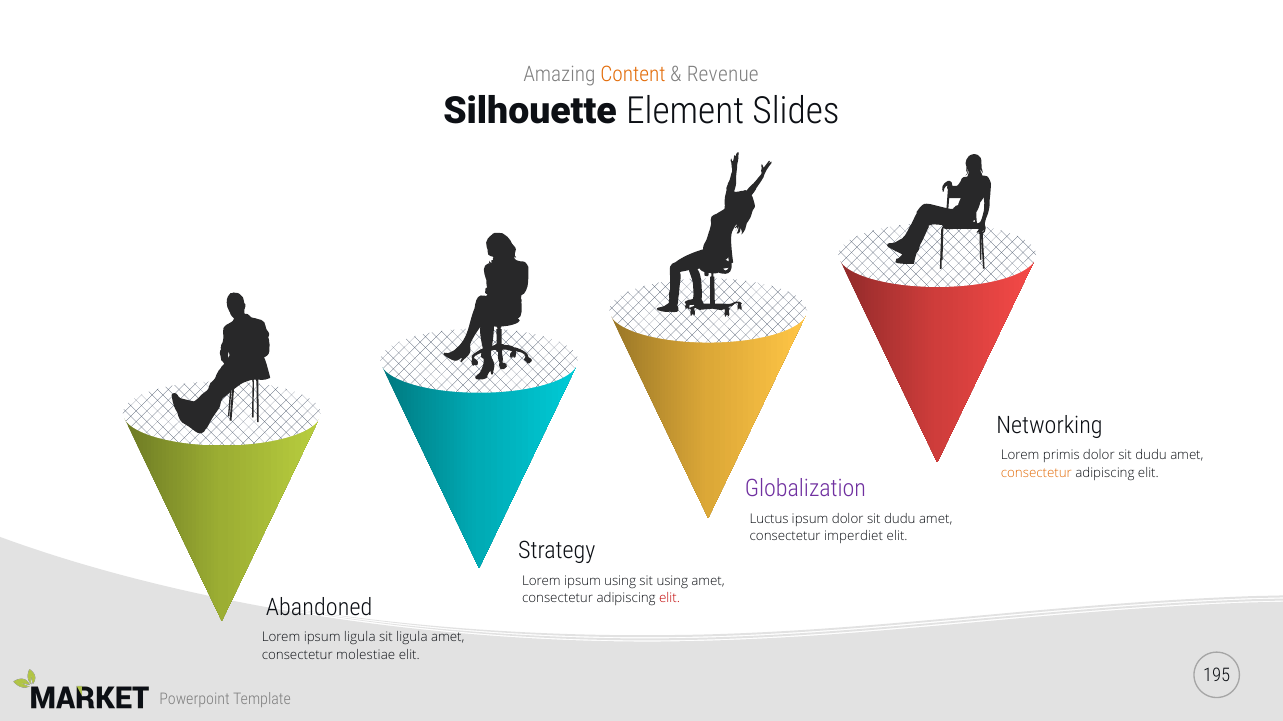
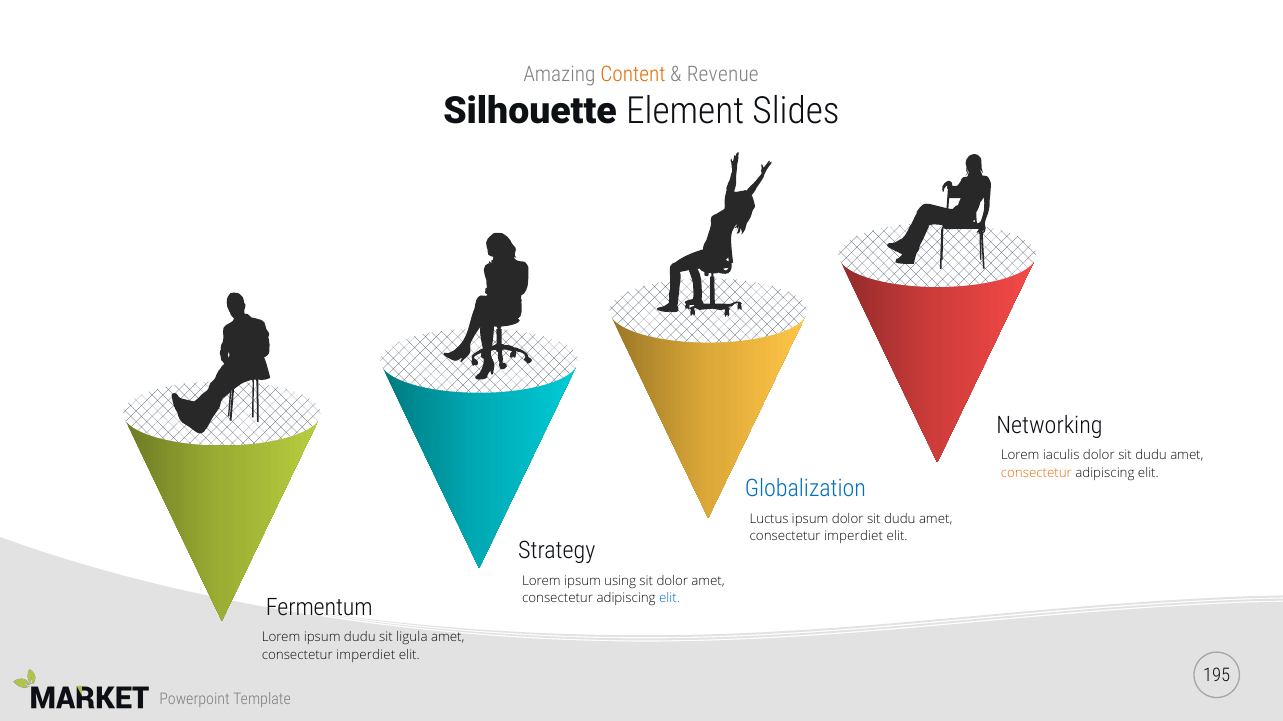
primis: primis -> iaculis
Globalization colour: purple -> blue
sit using: using -> dolor
elit at (670, 599) colour: red -> blue
Abandoned: Abandoned -> Fermentum
ipsum ligula: ligula -> dudu
molestiae at (366, 656): molestiae -> imperdiet
